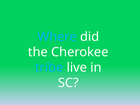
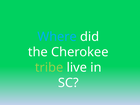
tribe colour: light blue -> light green
